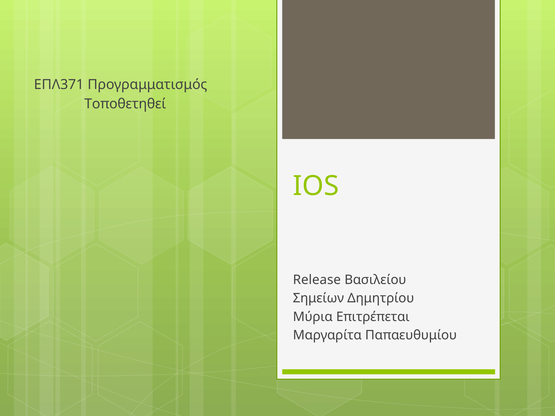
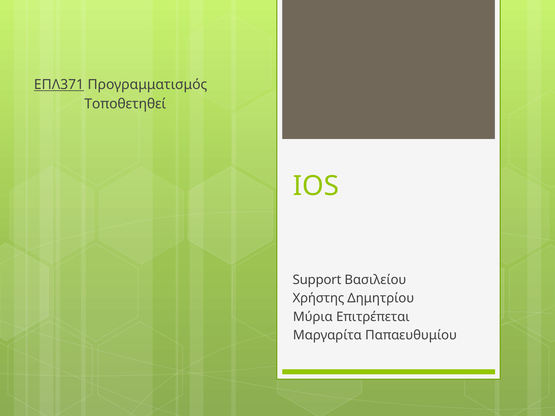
ΕΠΛ371 underline: none -> present
Release: Release -> Support
Σημείων: Σημείων -> Χρήστης
